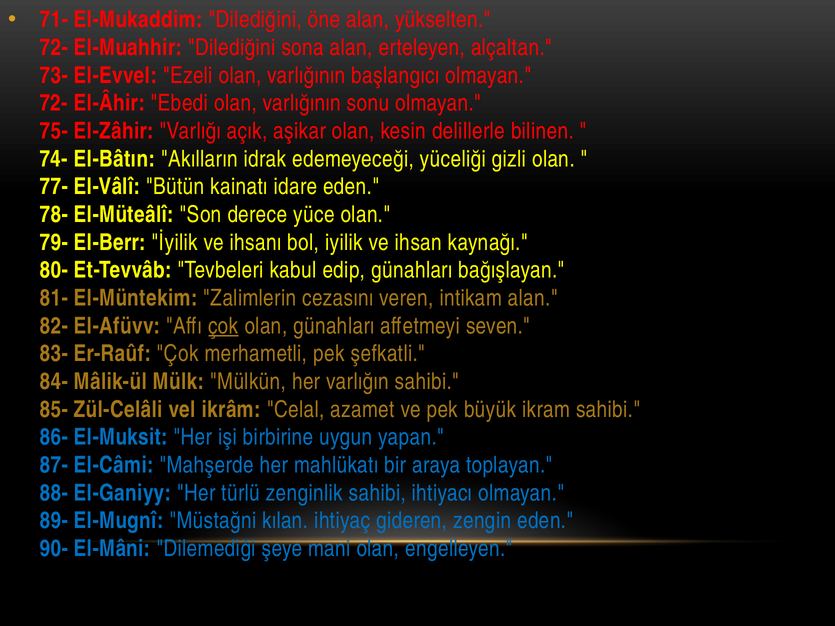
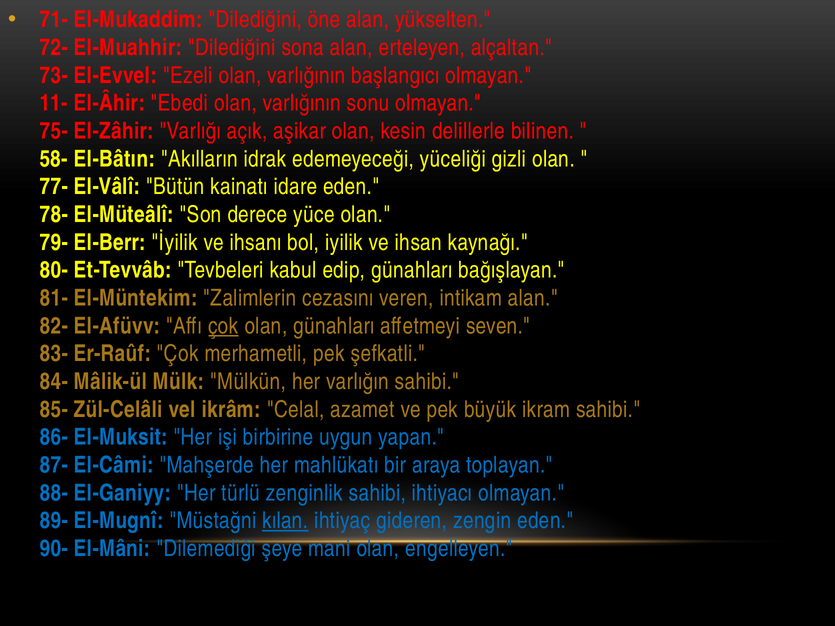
72- at (54, 103): 72- -> 11-
74-: 74- -> 58-
kılan underline: none -> present
